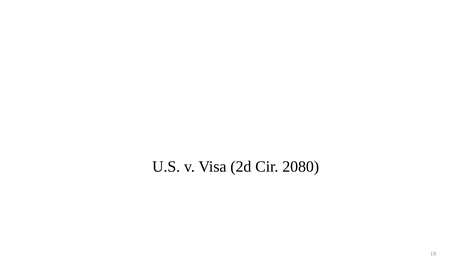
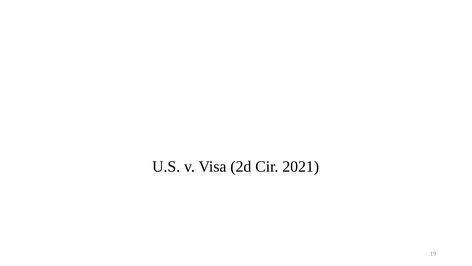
2080: 2080 -> 2021
